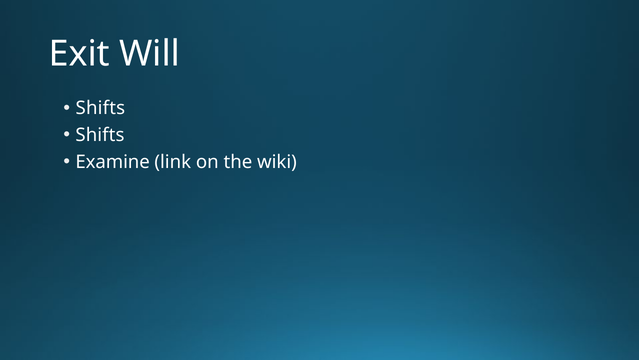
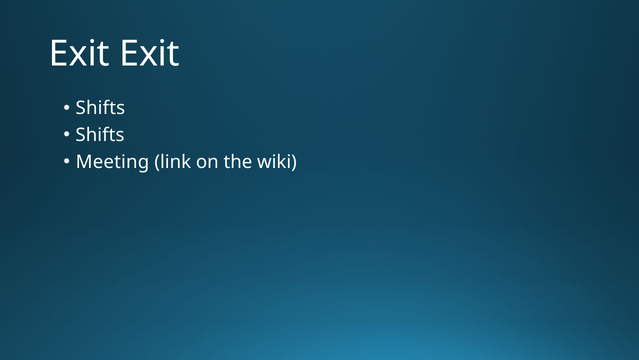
Exit Will: Will -> Exit
Examine: Examine -> Meeting
